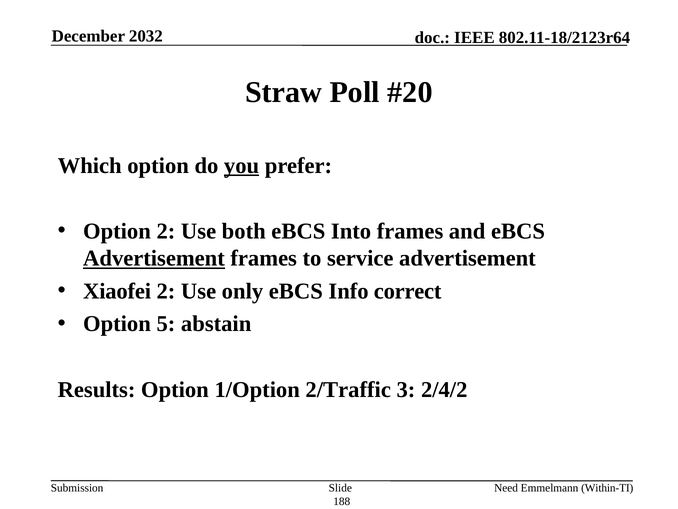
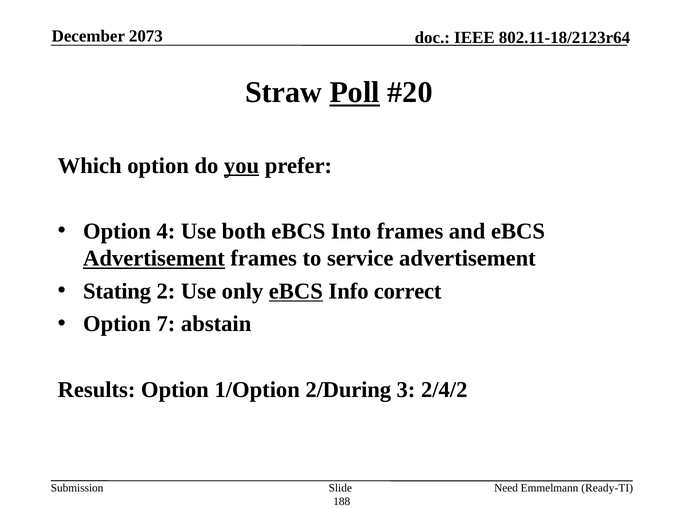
2032: 2032 -> 2073
Poll underline: none -> present
Option 2: 2 -> 4
Xiaofei: Xiaofei -> Stating
eBCS at (296, 291) underline: none -> present
5: 5 -> 7
2/Traffic: 2/Traffic -> 2/During
Within-TI: Within-TI -> Ready-TI
